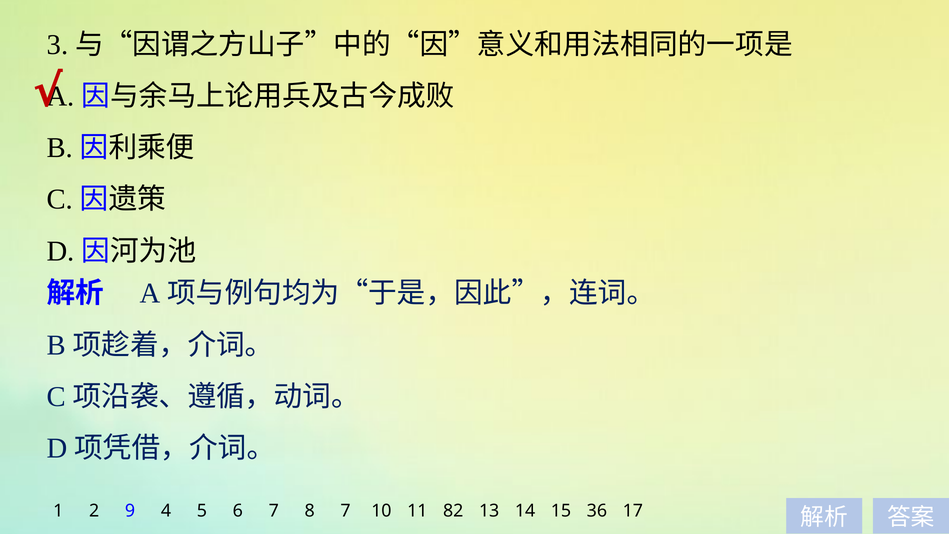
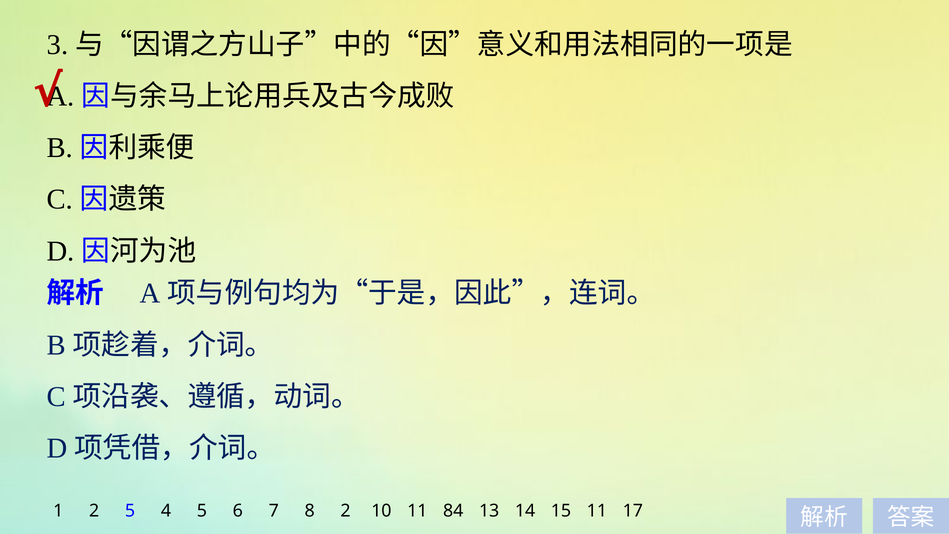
2 9: 9 -> 5
8 7: 7 -> 2
82: 82 -> 84
14 36: 36 -> 11
